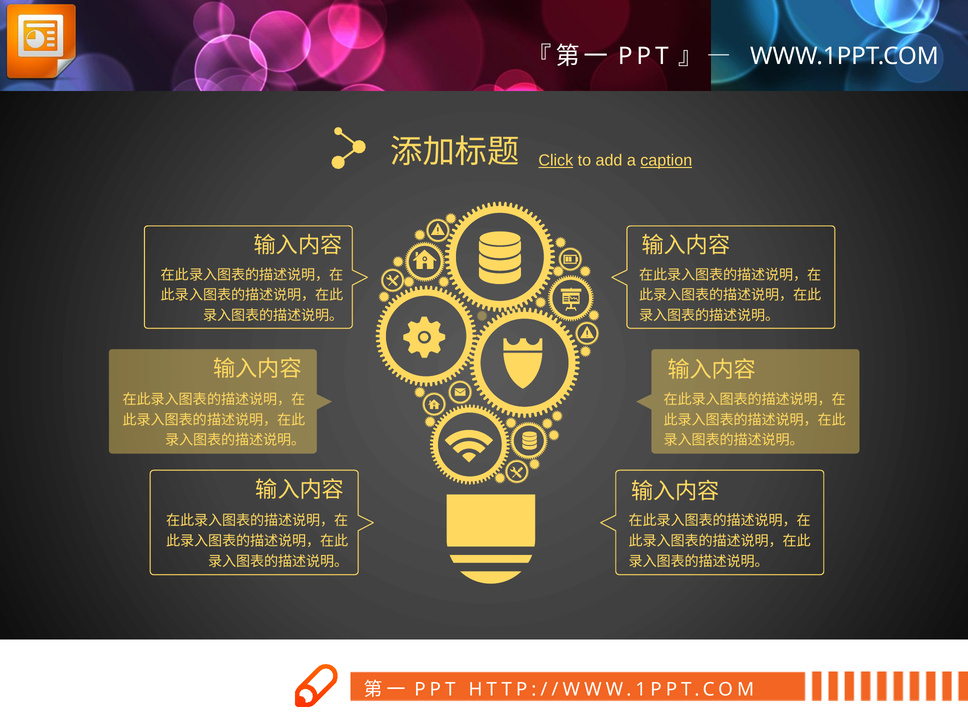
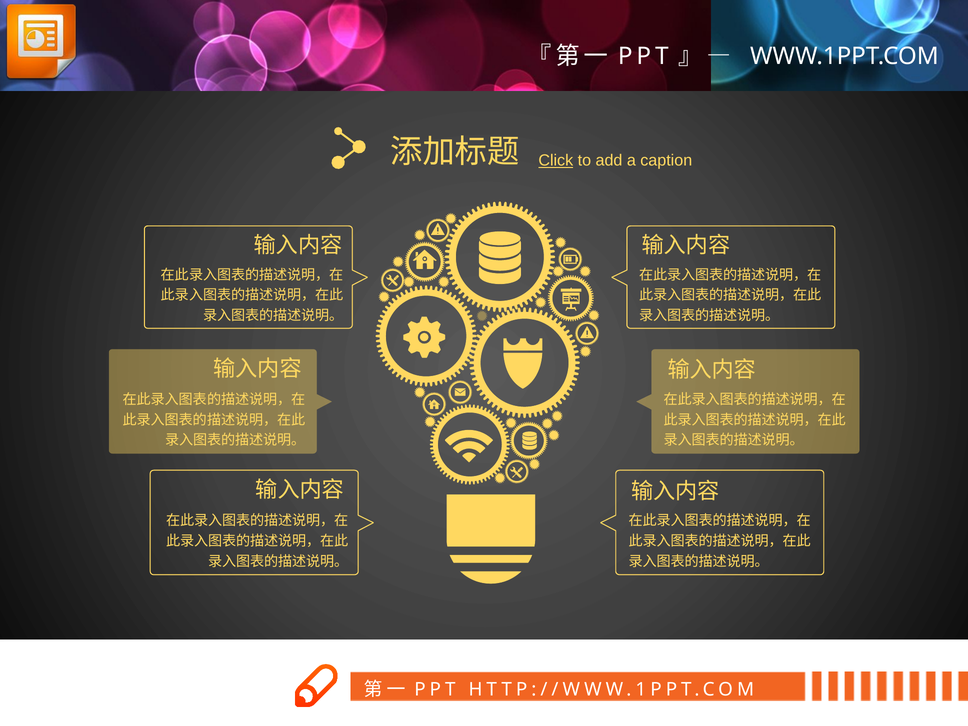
caption underline: present -> none
